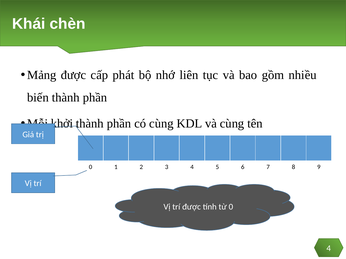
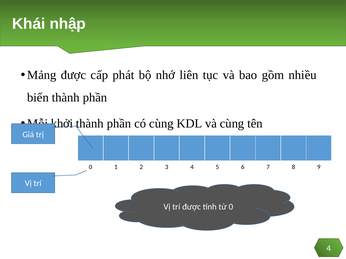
chèn: chèn -> nhập
